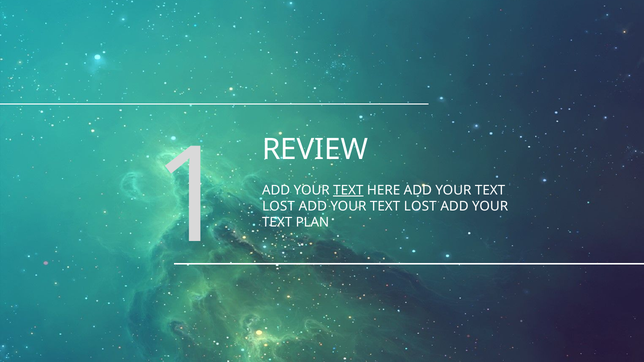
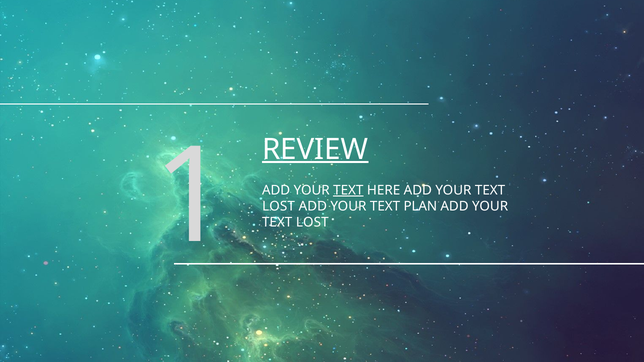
REVIEW underline: none -> present
LOST at (420, 206): LOST -> PLAN
PLAN at (312, 222): PLAN -> LOST
